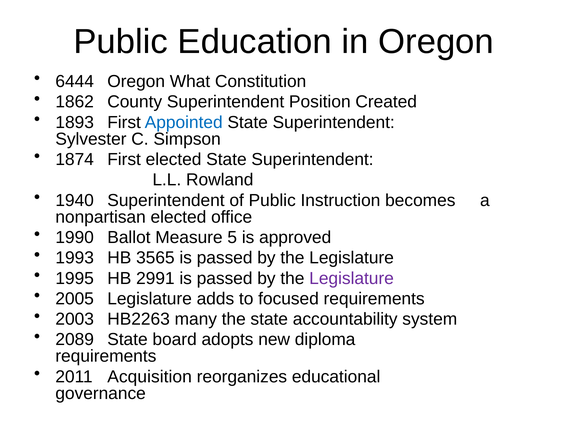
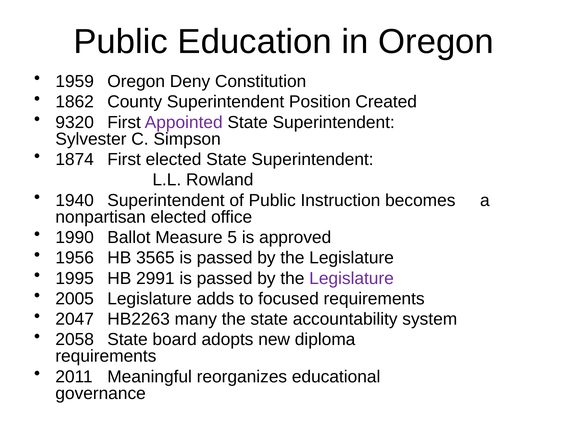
6444: 6444 -> 1959
What: What -> Deny
1893: 1893 -> 9320
Appointed colour: blue -> purple
1993: 1993 -> 1956
2003: 2003 -> 2047
2089: 2089 -> 2058
Acquisition: Acquisition -> Meaningful
